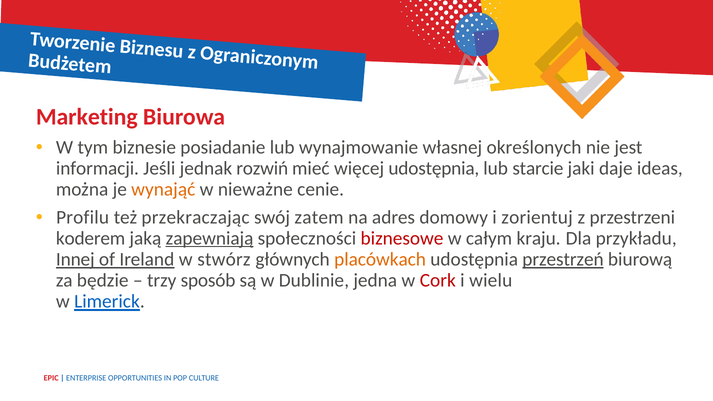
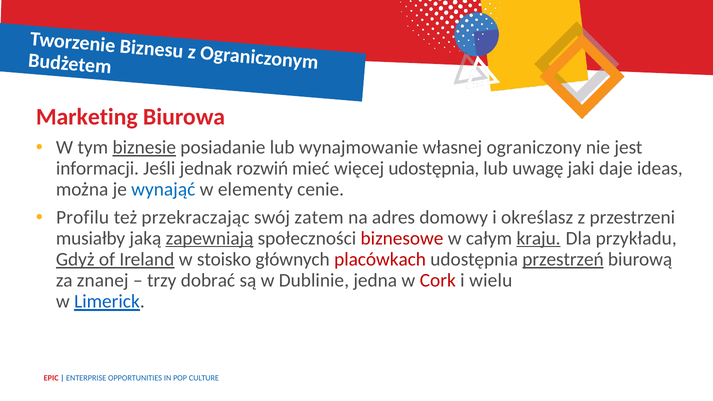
biznesie underline: none -> present
określonych: określonych -> ograniczony
starcie: starcie -> uwagę
wynająć colour: orange -> blue
nieważne: nieważne -> elementy
zorientuj: zorientuj -> określasz
koderem: koderem -> musiałby
kraju underline: none -> present
Innej: Innej -> Gdyż
stwórz: stwórz -> stoisko
placówkach colour: orange -> red
będzie: będzie -> znanej
sposób: sposób -> dobrać
